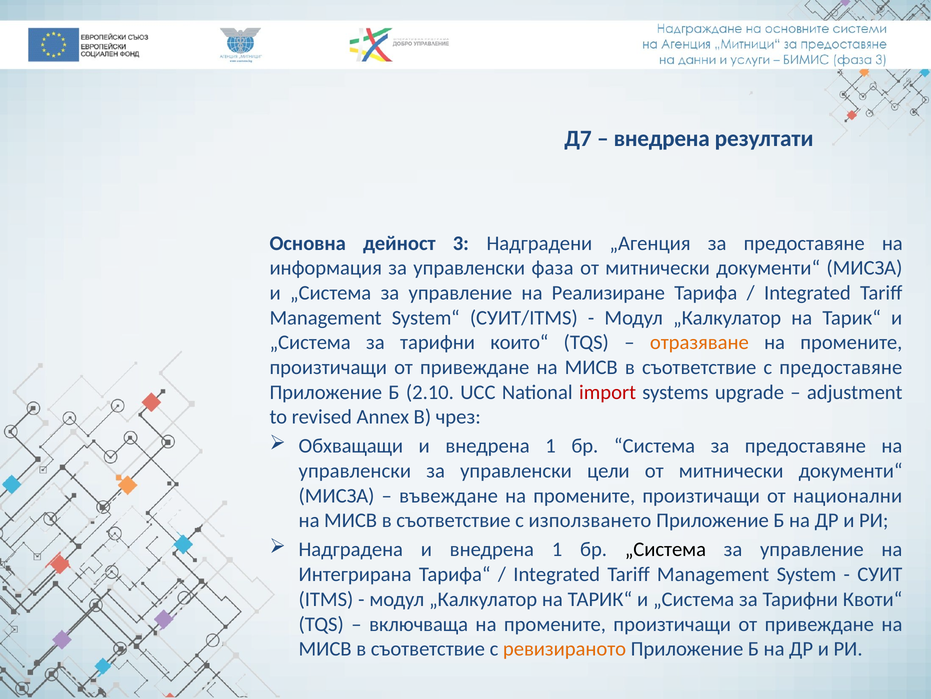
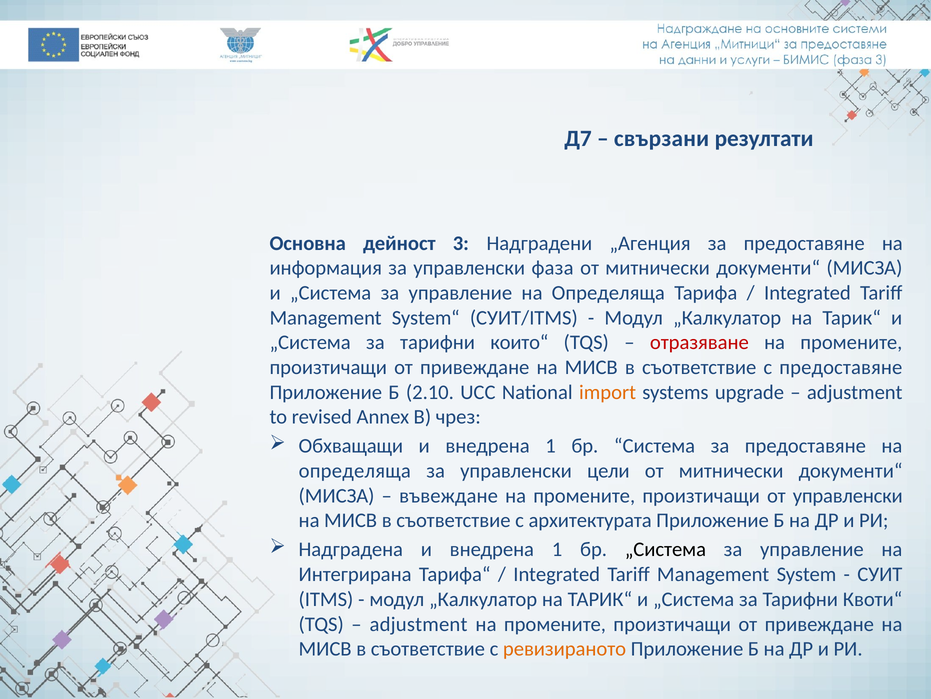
внедрена at (662, 138): внедрена -> свързани
управление на Реализиране: Реализиране -> Определяща
отразяване colour: orange -> red
import colour: red -> orange
управленски at (355, 470): управленски -> определяща
от национални: национални -> управленски
използването: използването -> архитектурата
включваща at (419, 624): включваща -> adjustment
